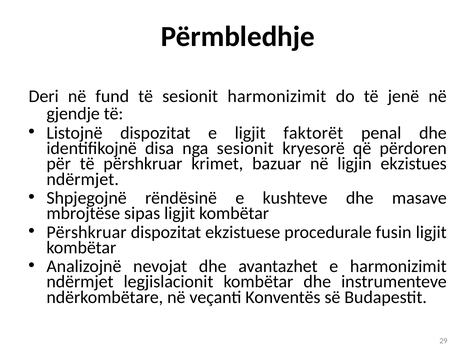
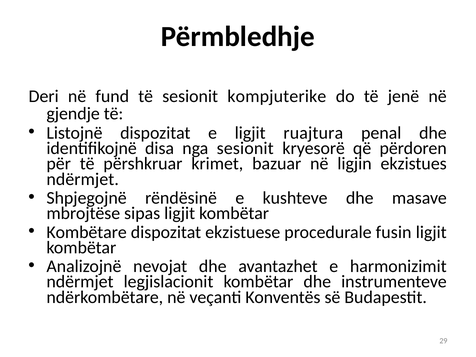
sesionit harmonizimit: harmonizimit -> kompjuterike
faktorët: faktorët -> ruajtura
Përshkruar at (86, 232): Përshkruar -> Kombëtare
